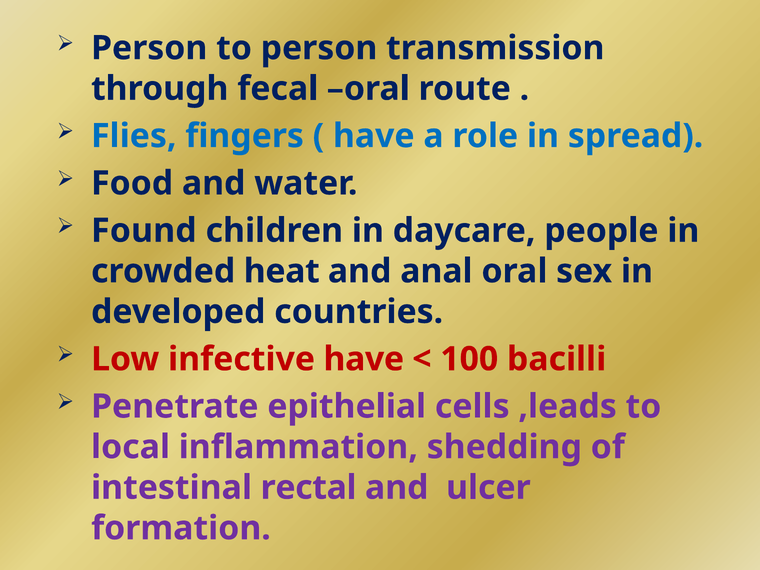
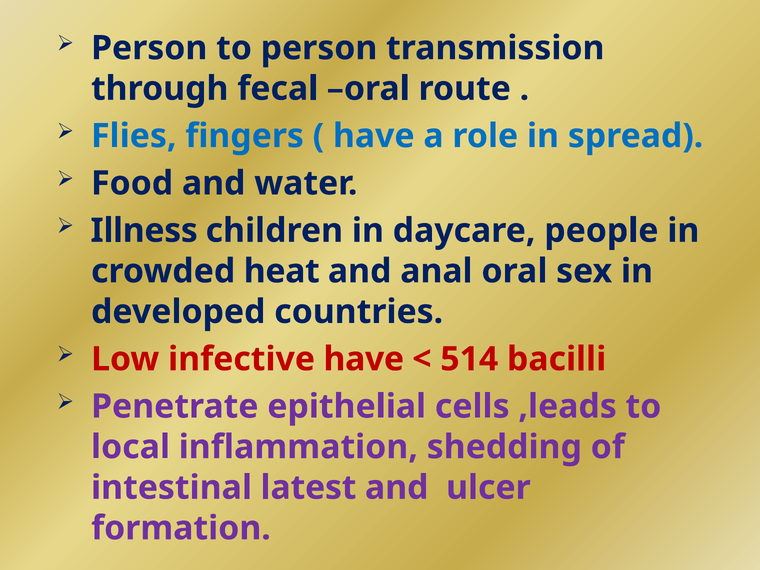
Found: Found -> Illness
100: 100 -> 514
rectal: rectal -> latest
